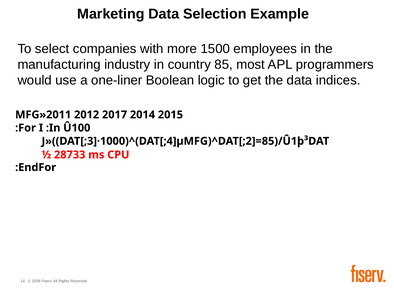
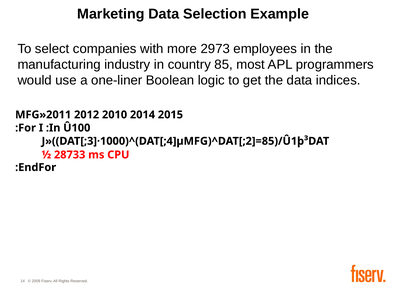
1500: 1500 -> 2973
2017: 2017 -> 2010
